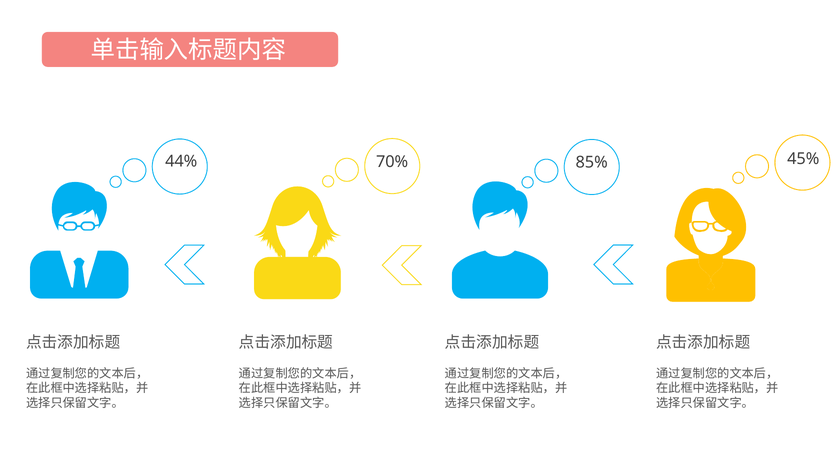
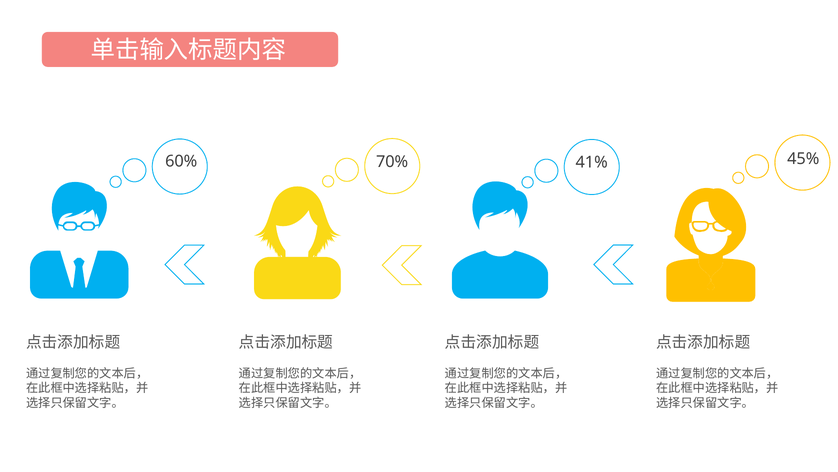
44%: 44% -> 60%
85%: 85% -> 41%
